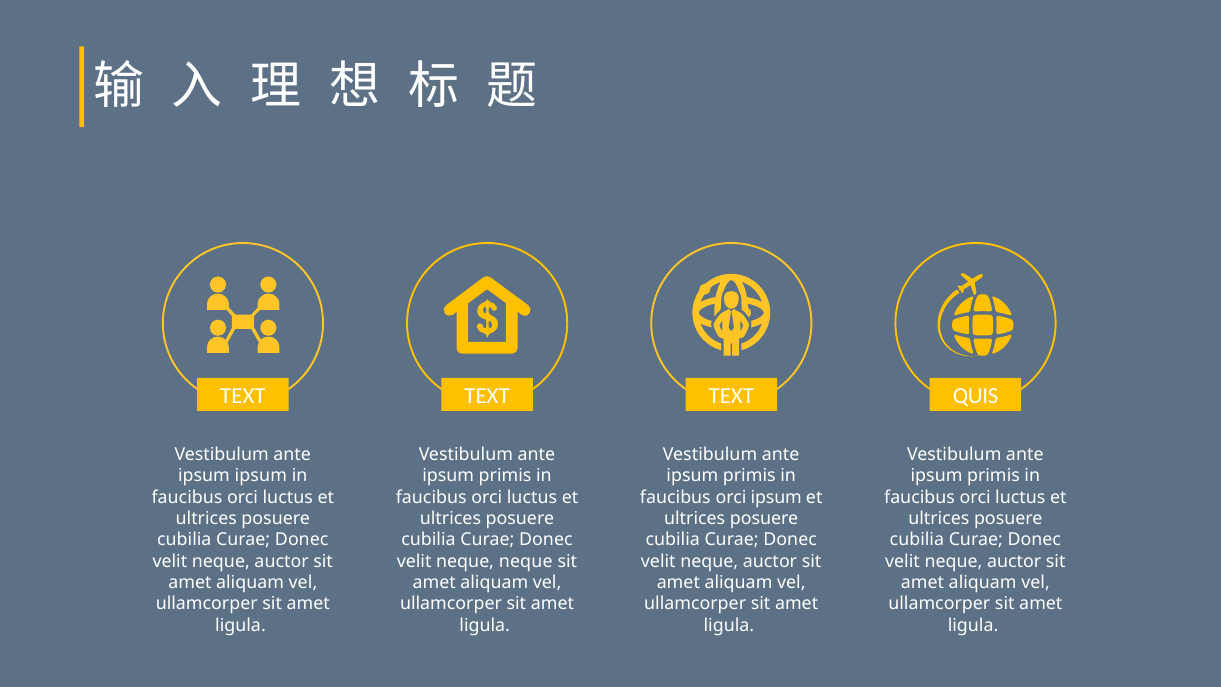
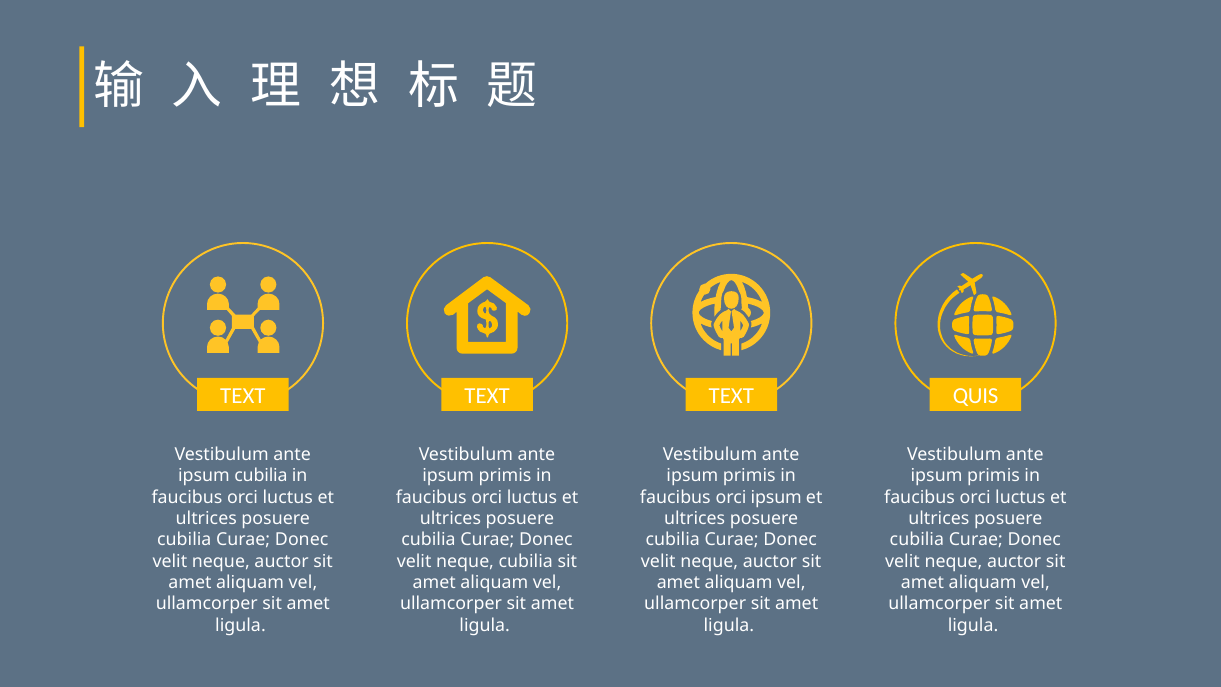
ipsum ipsum: ipsum -> cubilia
neque neque: neque -> cubilia
